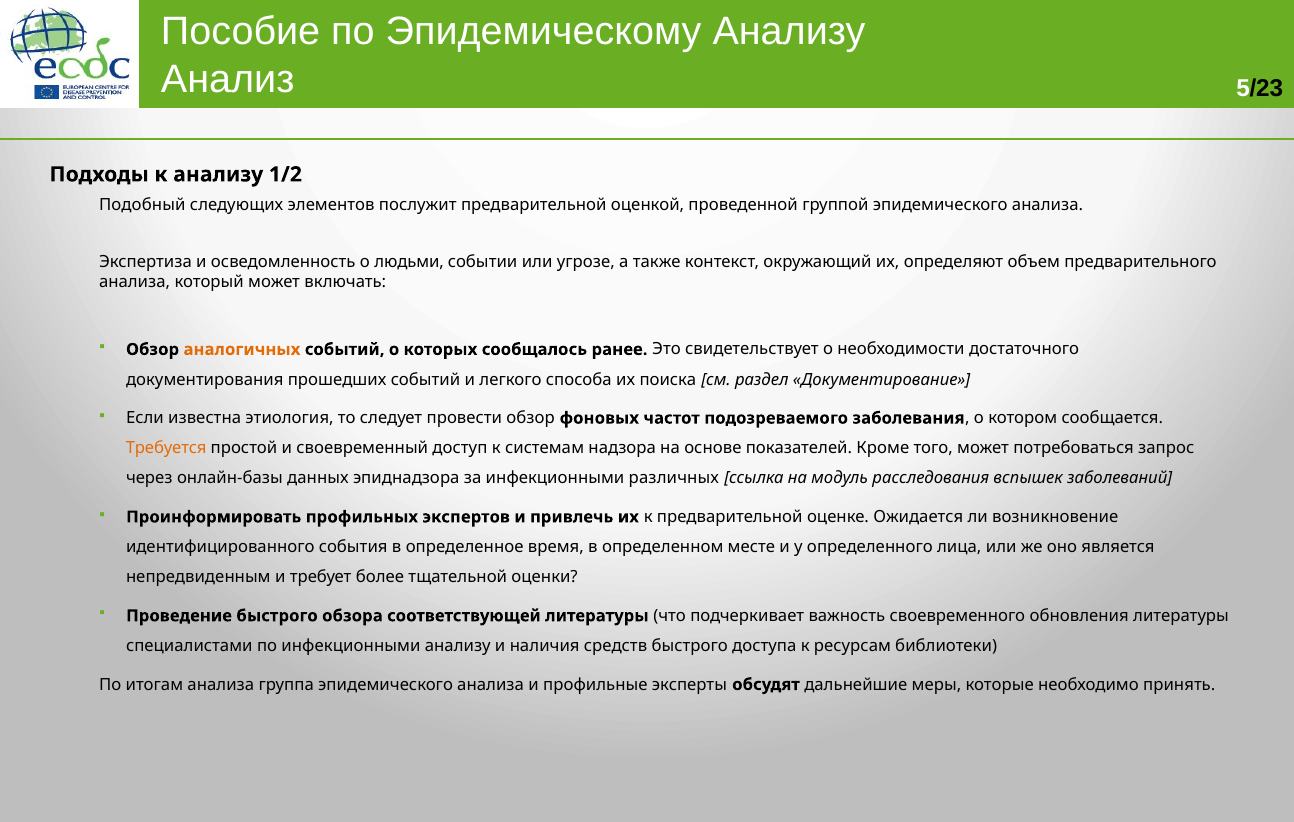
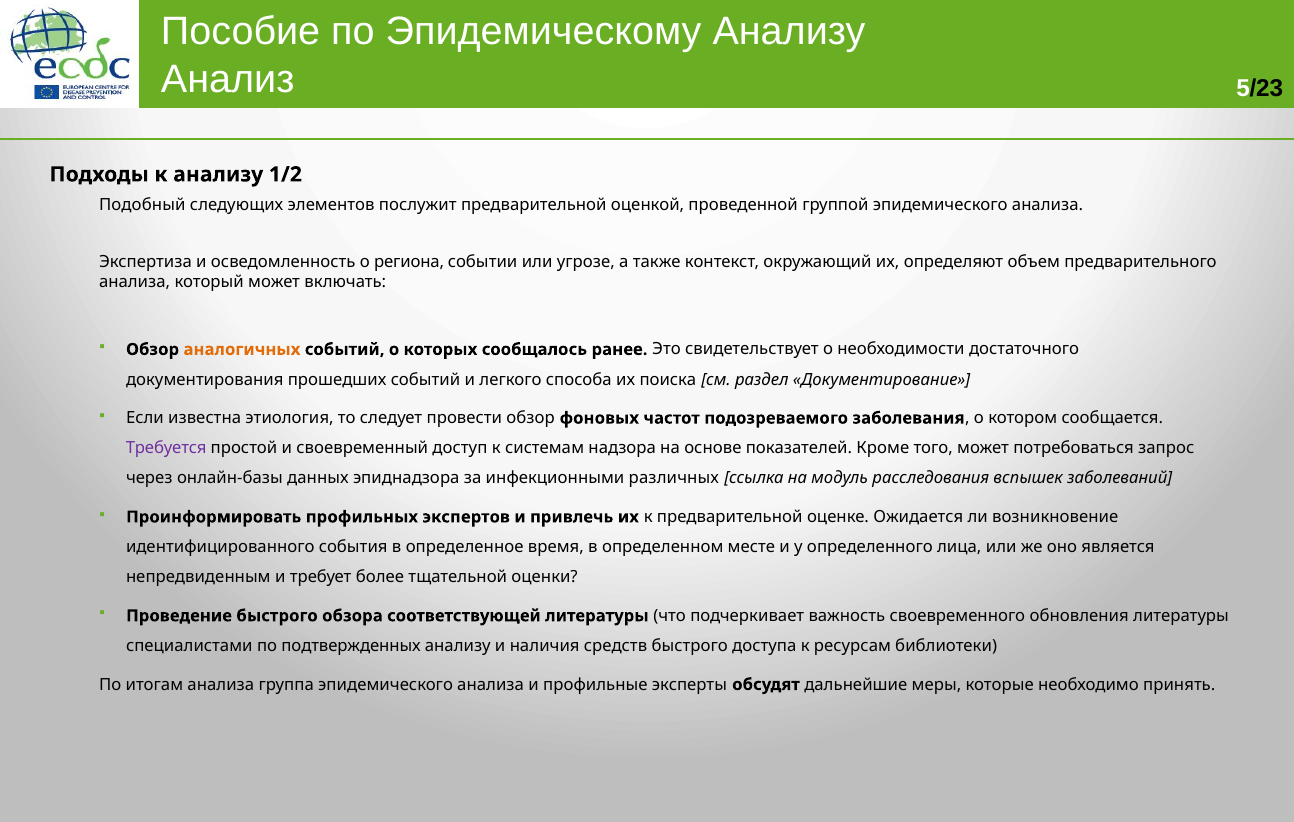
людьми: людьми -> региона
Требуется colour: orange -> purple
по инфекционными: инфекционными -> подтвержденных
